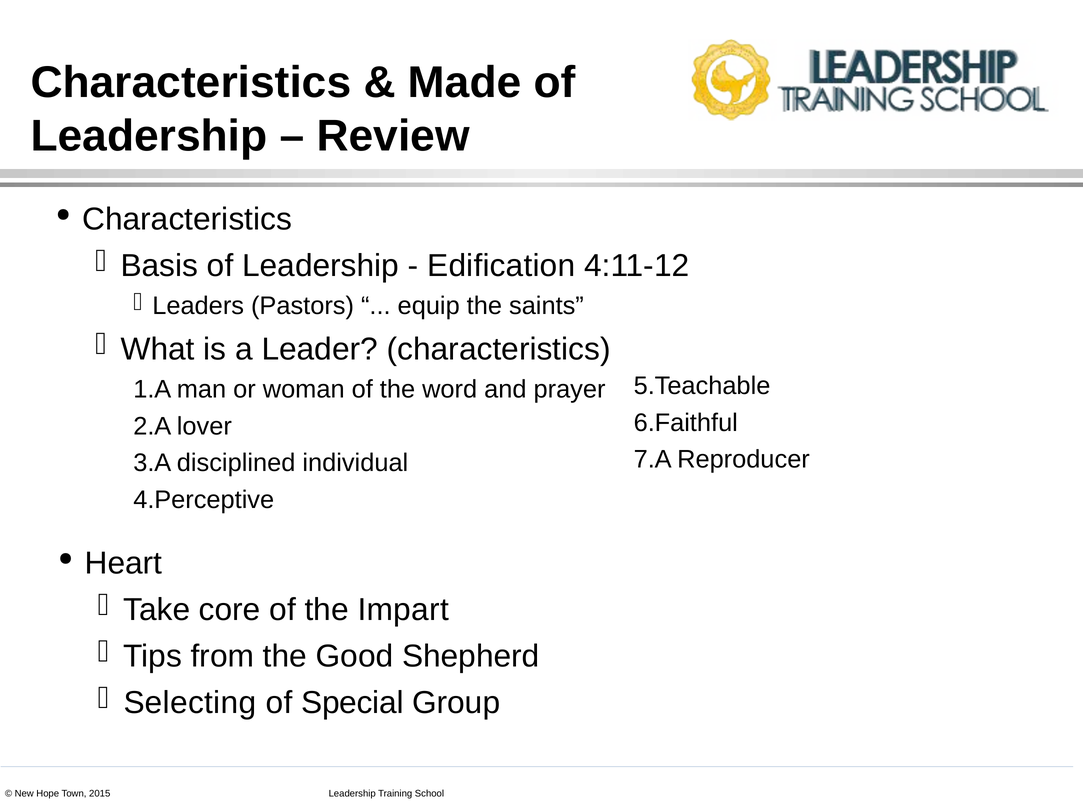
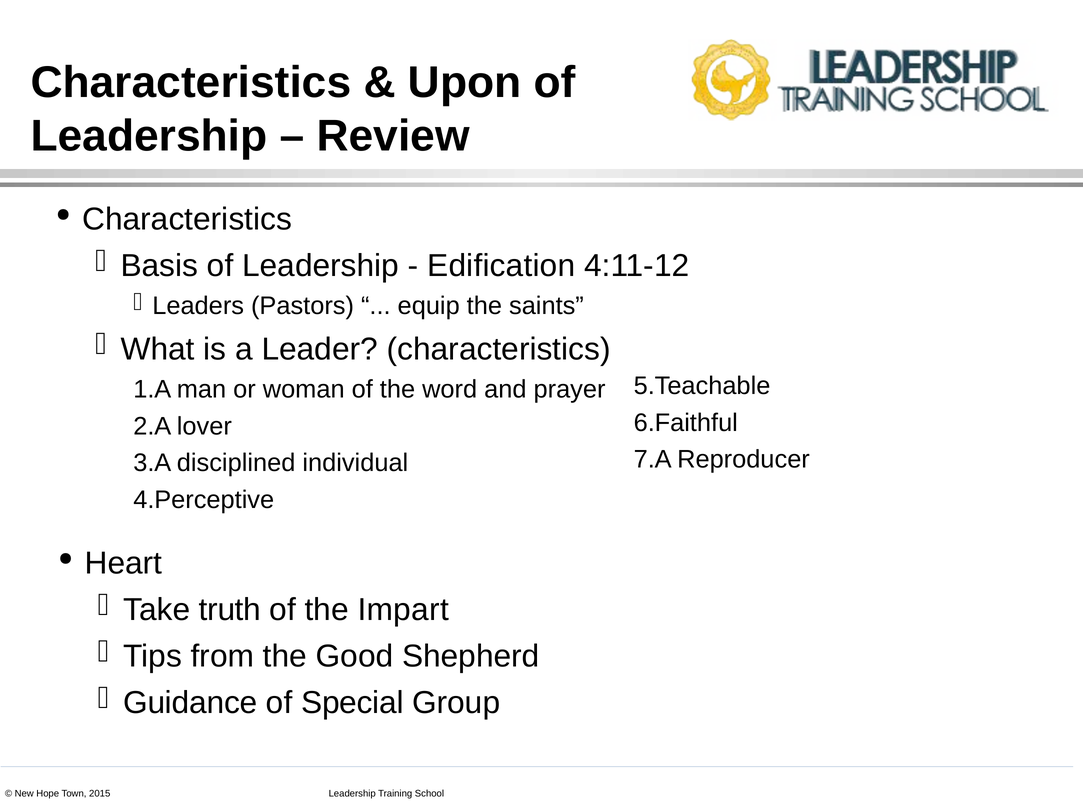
Made: Made -> Upon
core: core -> truth
Selecting: Selecting -> Guidance
